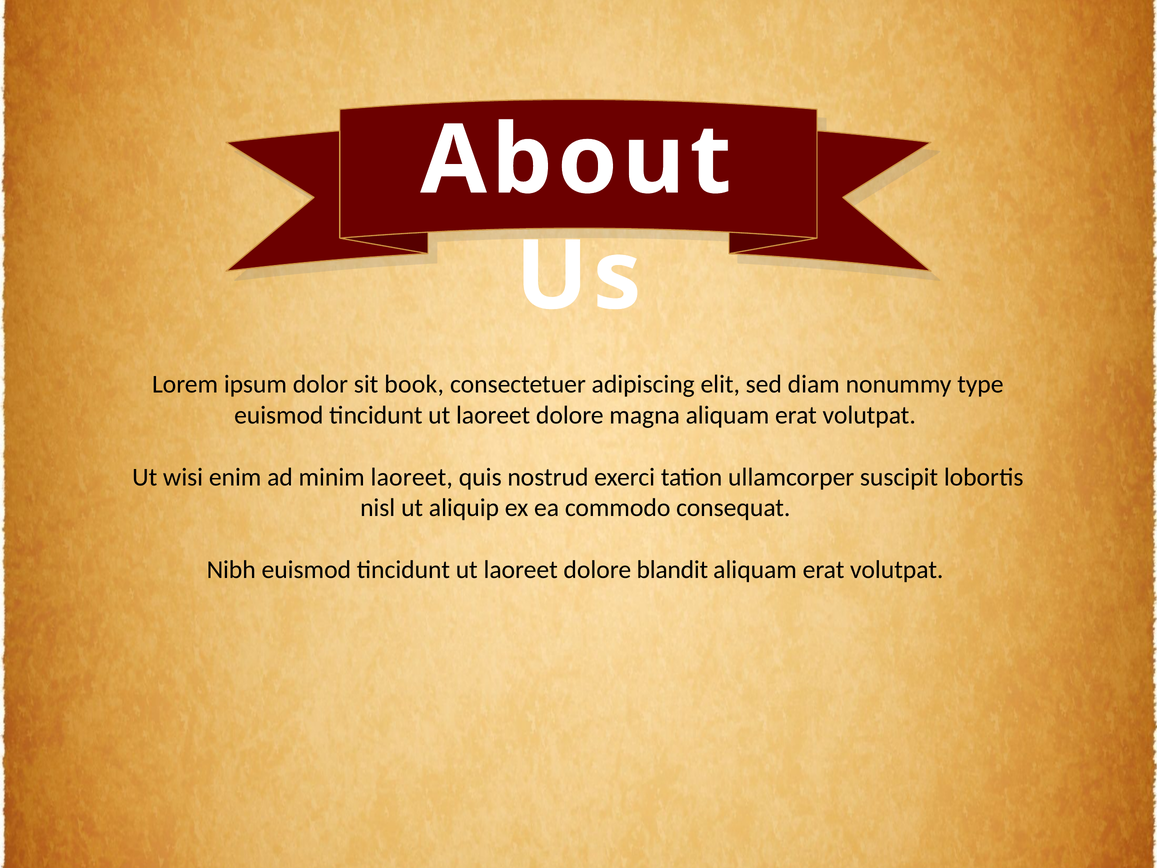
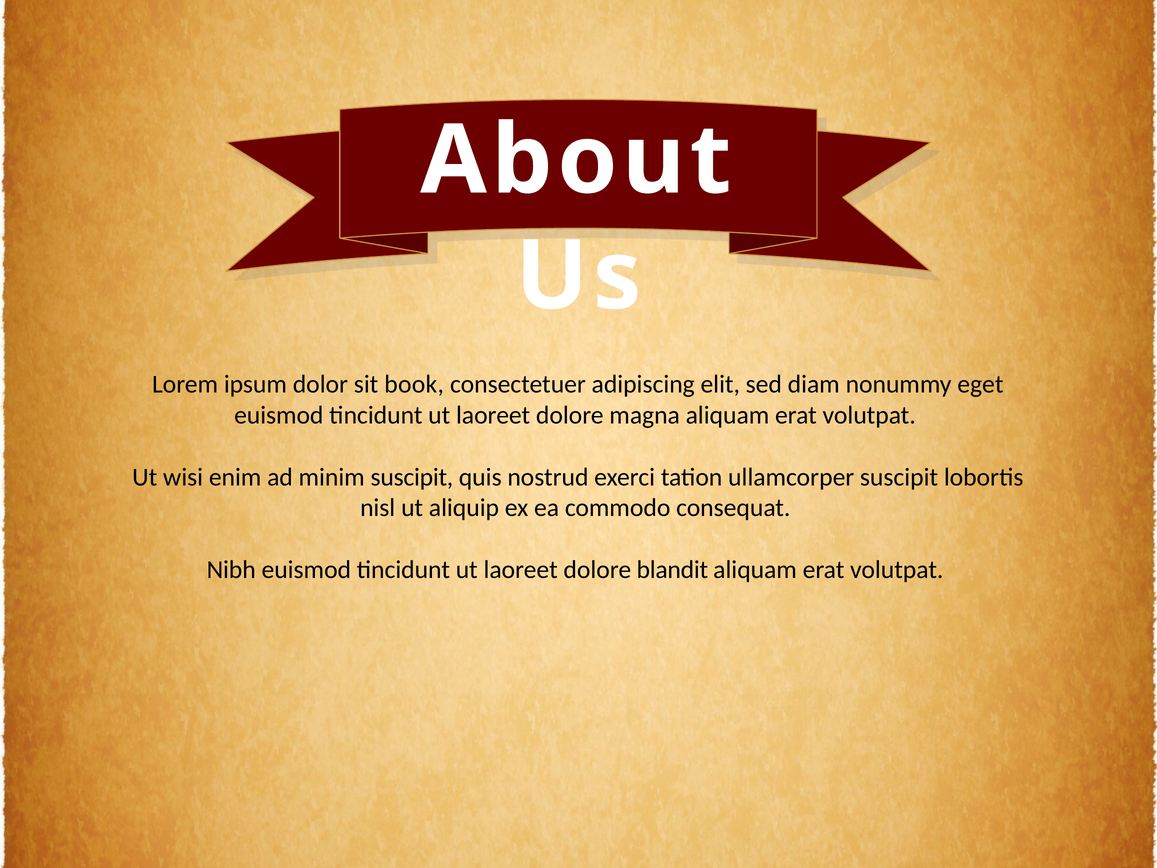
type: type -> eget
minim laoreet: laoreet -> suscipit
